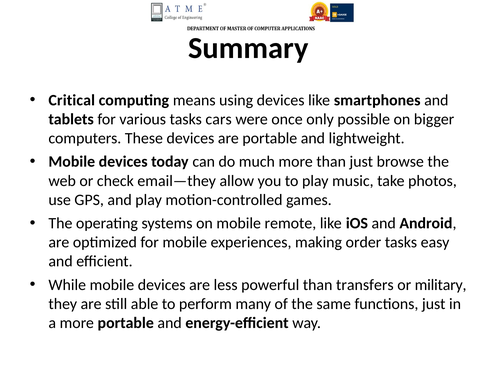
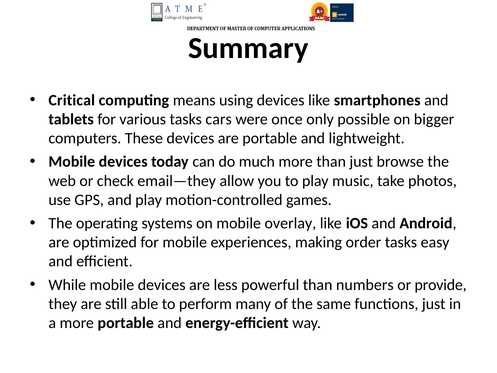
remote: remote -> overlay
transfers: transfers -> numbers
military: military -> provide
